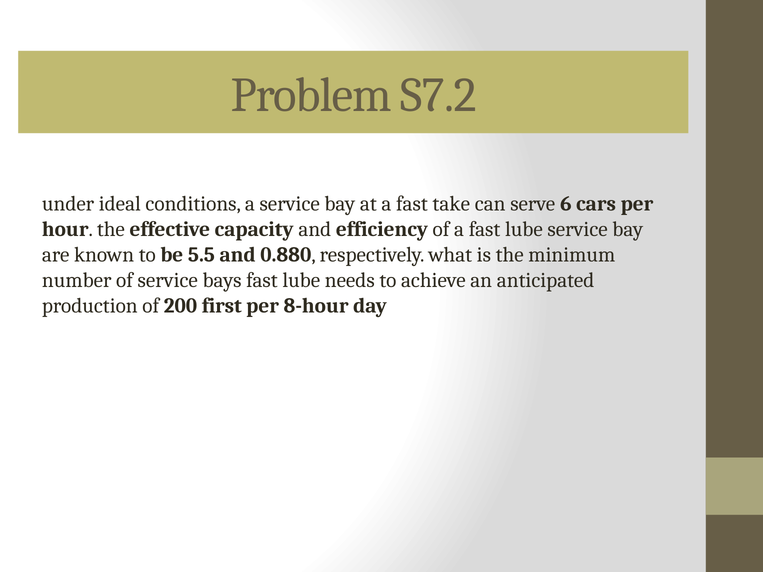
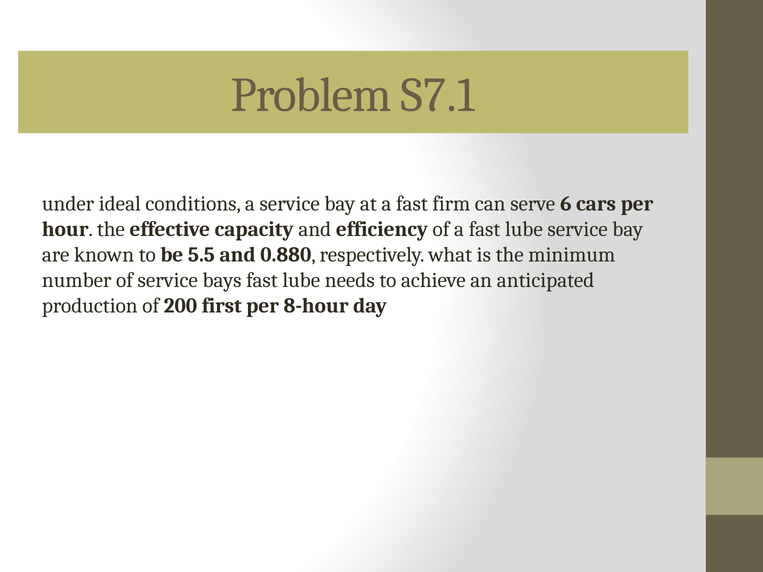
S7.2: S7.2 -> S7.1
take: take -> firm
